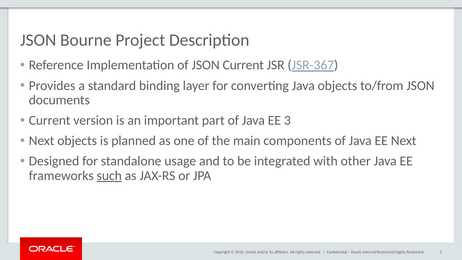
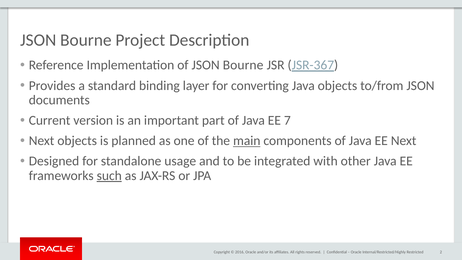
of JSON Current: Current -> Bourne
3: 3 -> 7
main underline: none -> present
